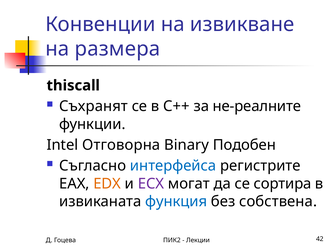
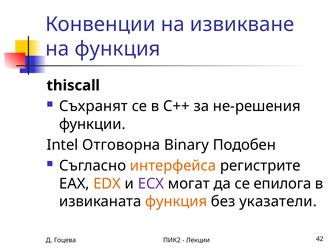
на размера: размера -> функция
не-реaлните: не-реaлните -> не-решения
интерфейса colour: blue -> orange
сортира: сортира -> епилога
функция at (176, 201) colour: blue -> orange
собствена: собствена -> указатели
